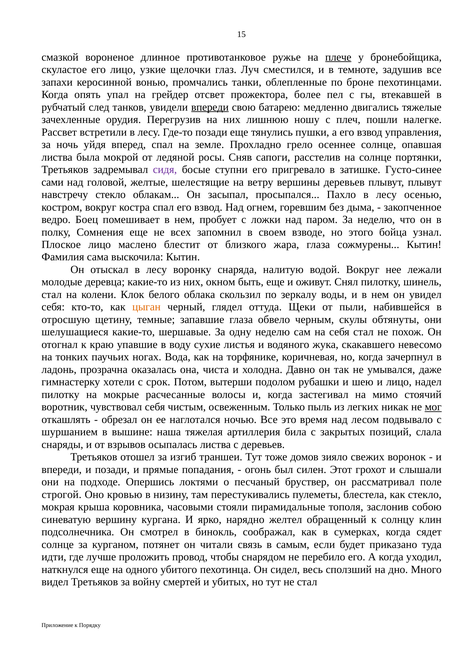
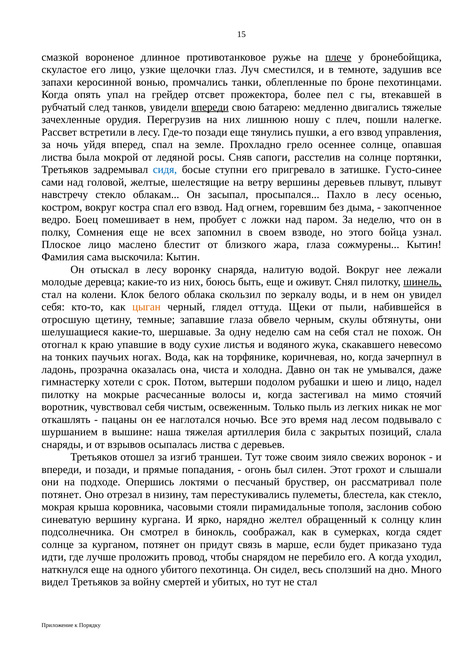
сидя colour: purple -> blue
окном: окном -> боюсь
шинель underline: none -> present
мог underline: present -> none
обрезал: обрезал -> пацаны
домов: домов -> своим
строгой at (62, 495): строгой -> потянет
кровью: кровью -> отрезал
читали: читали -> придут
самым: самым -> марше
